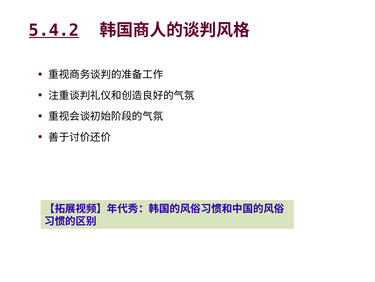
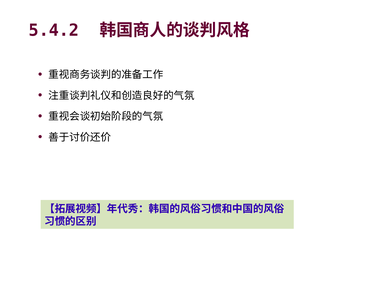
5.4.2 underline: present -> none
